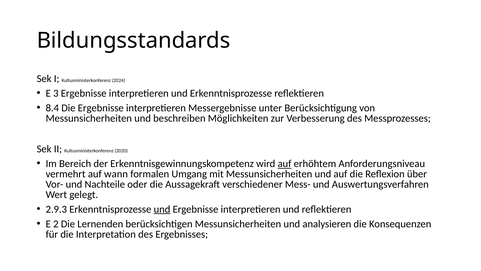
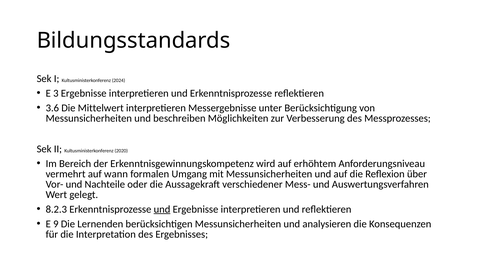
8.4: 8.4 -> 3.6
Die Ergebnisse: Ergebnisse -> Mittelwert
auf at (285, 164) underline: present -> none
2.9.3: 2.9.3 -> 8.2.3
2: 2 -> 9
